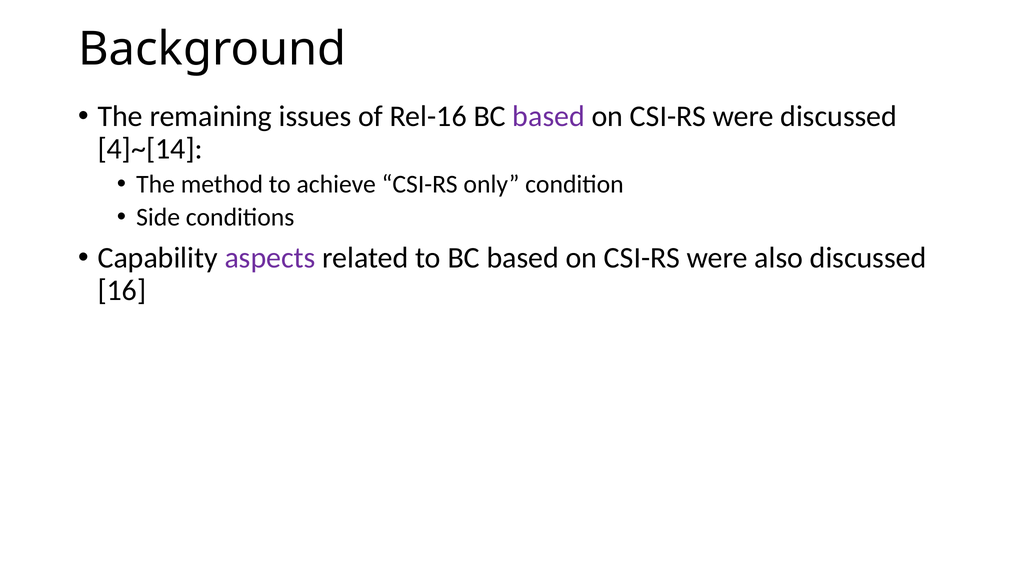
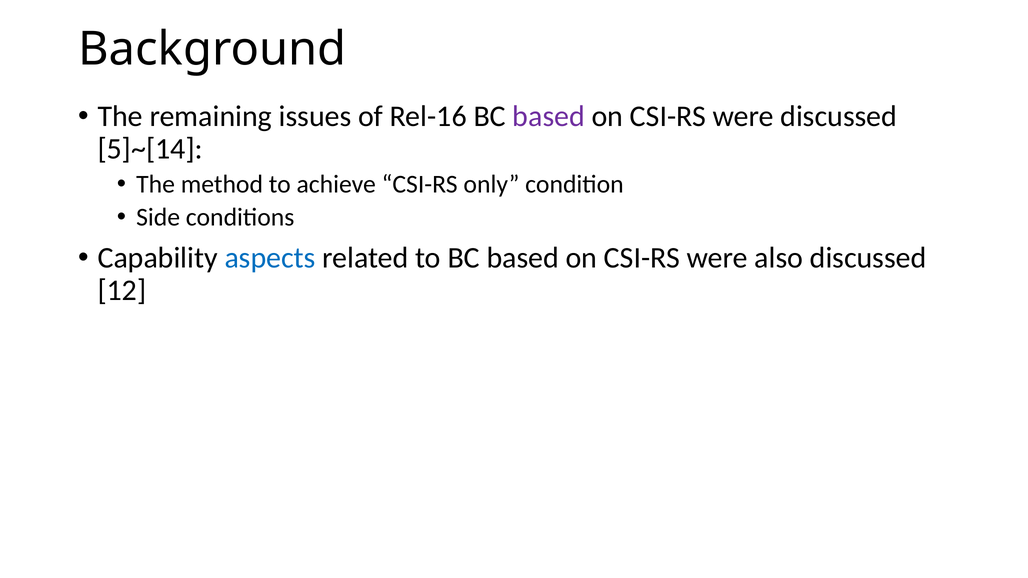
4]~[14: 4]~[14 -> 5]~[14
aspects colour: purple -> blue
16: 16 -> 12
